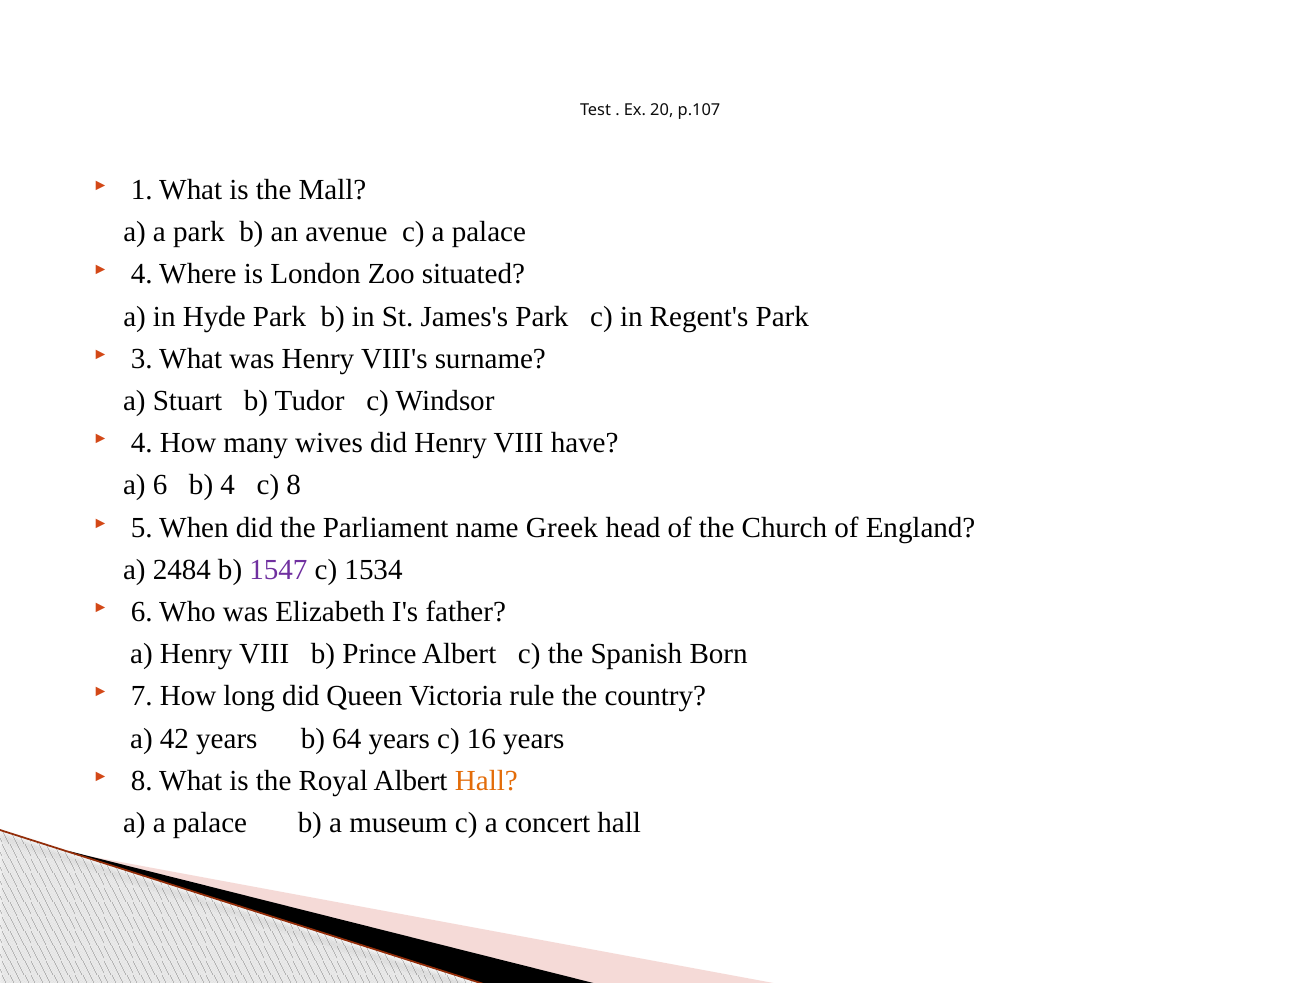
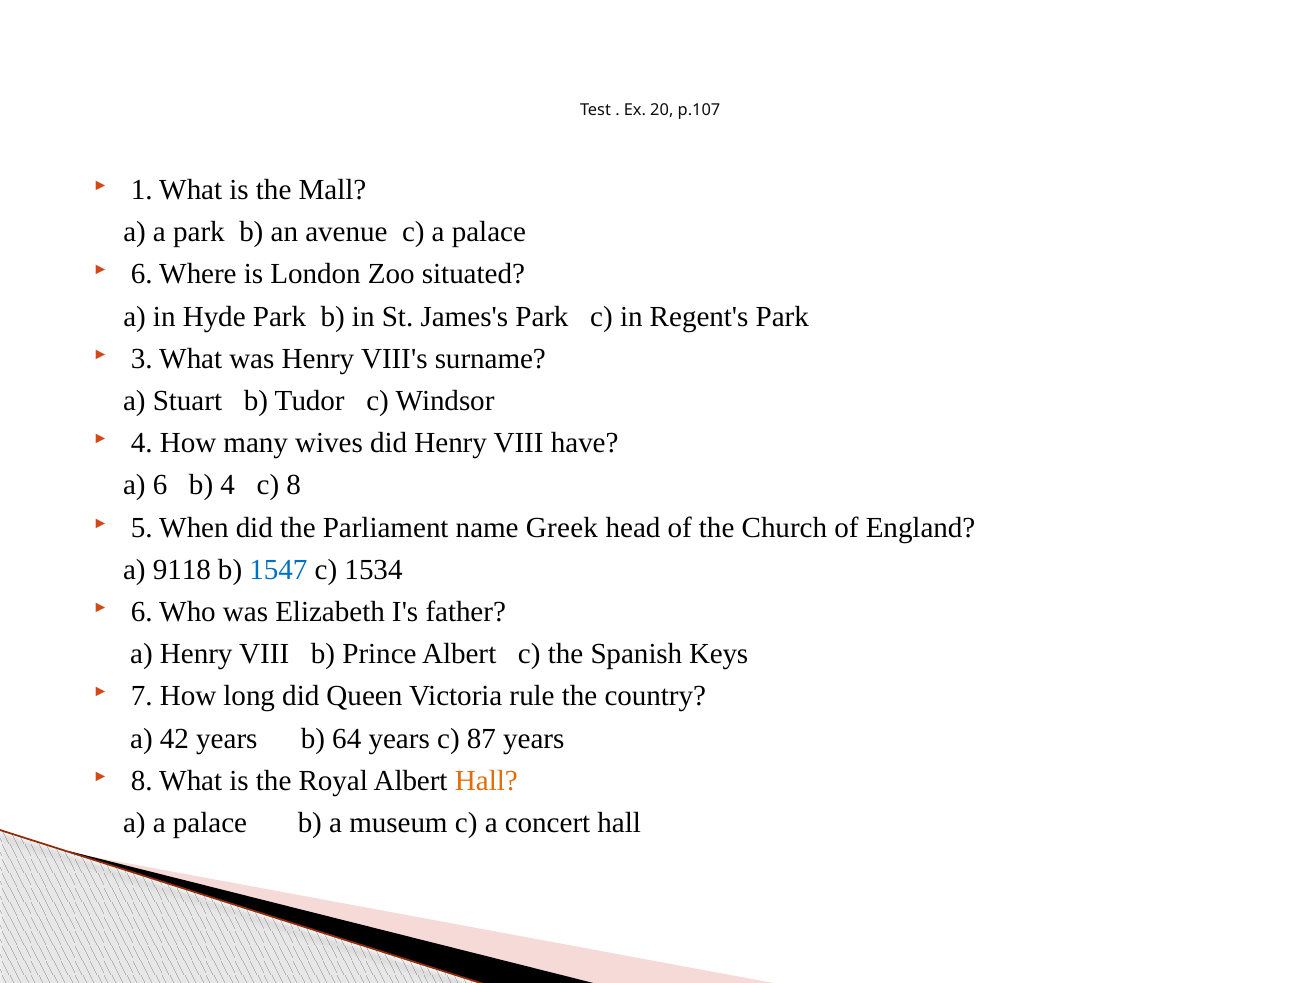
4 at (142, 274): 4 -> 6
2484: 2484 -> 9118
1547 colour: purple -> blue
Born: Born -> Keys
16: 16 -> 87
